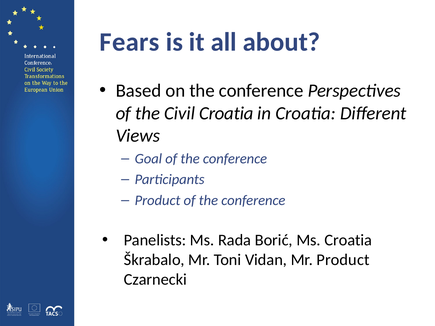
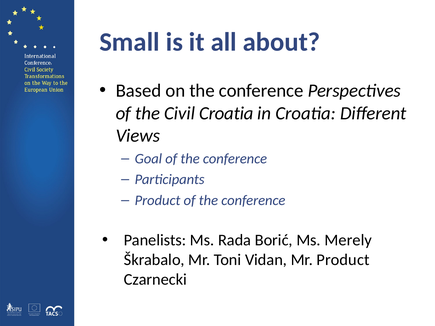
Fears: Fears -> Small
Ms Croatia: Croatia -> Merely
